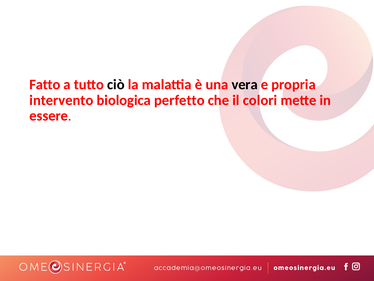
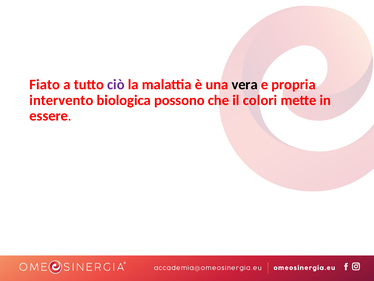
Fatto: Fatto -> Fiato
ciò colour: black -> purple
perfetto: perfetto -> possono
